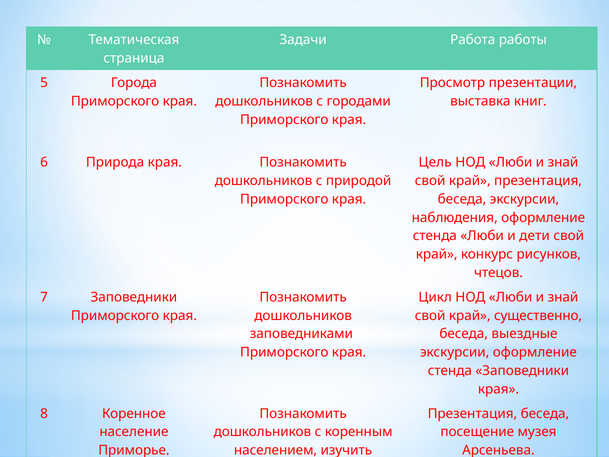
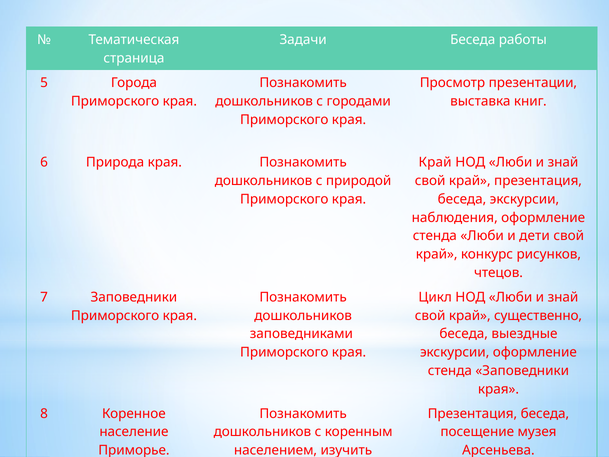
Задачи Работа: Работа -> Беседа
Цель at (435, 162): Цель -> Край
